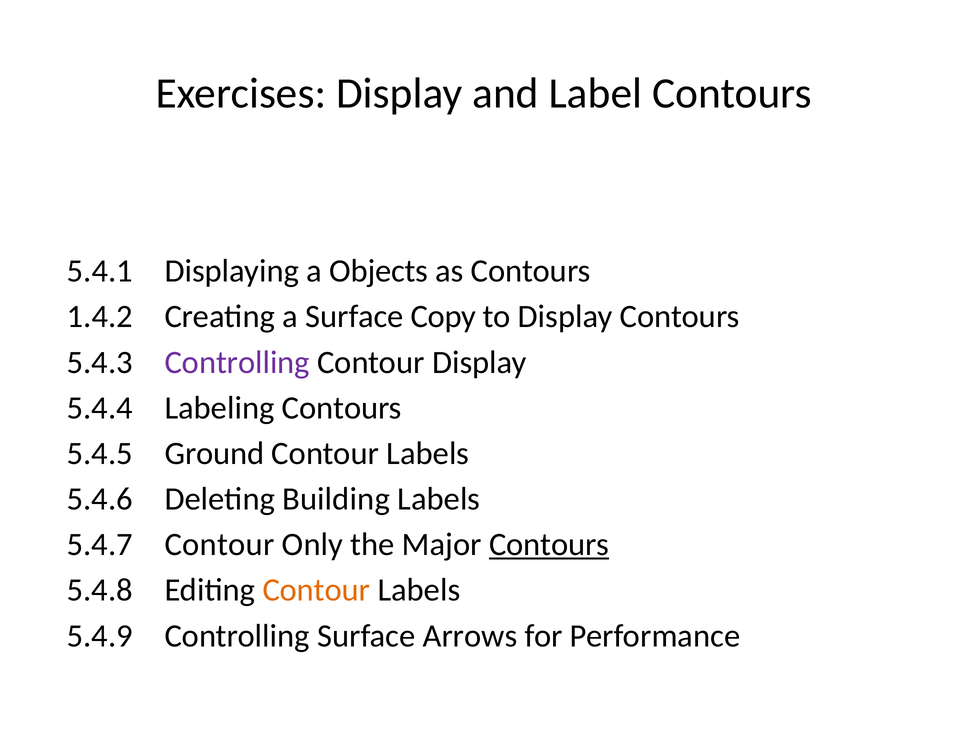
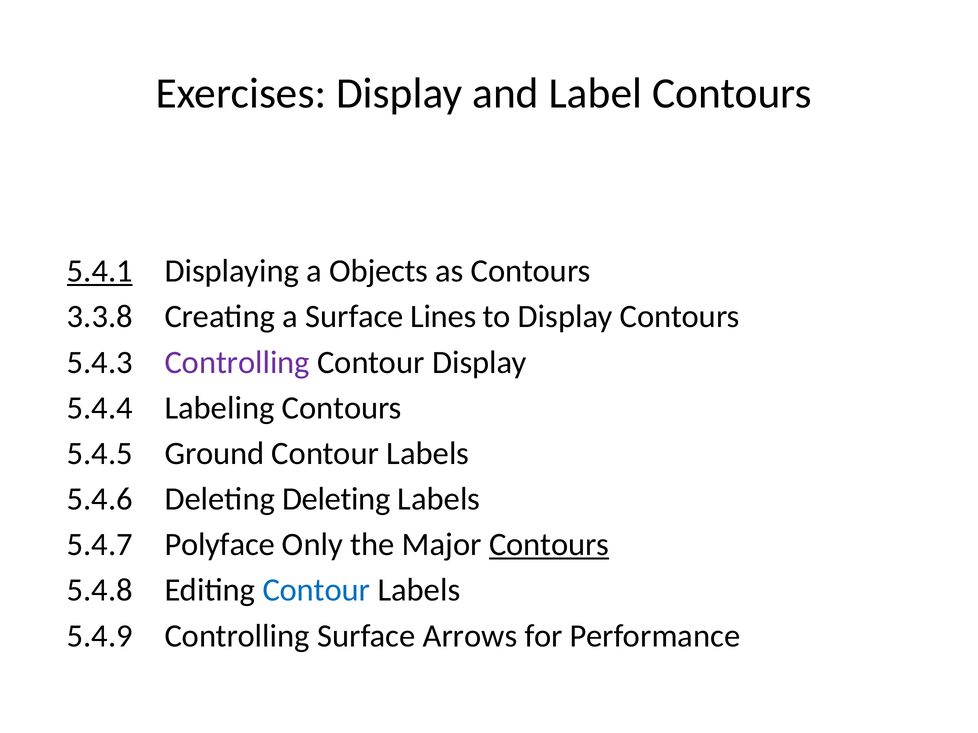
5.4.1 underline: none -> present
1.4.2: 1.4.2 -> 3.3.8
Copy: Copy -> Lines
Deleting Building: Building -> Deleting
5.4.7 Contour: Contour -> Polyface
Contour at (316, 591) colour: orange -> blue
